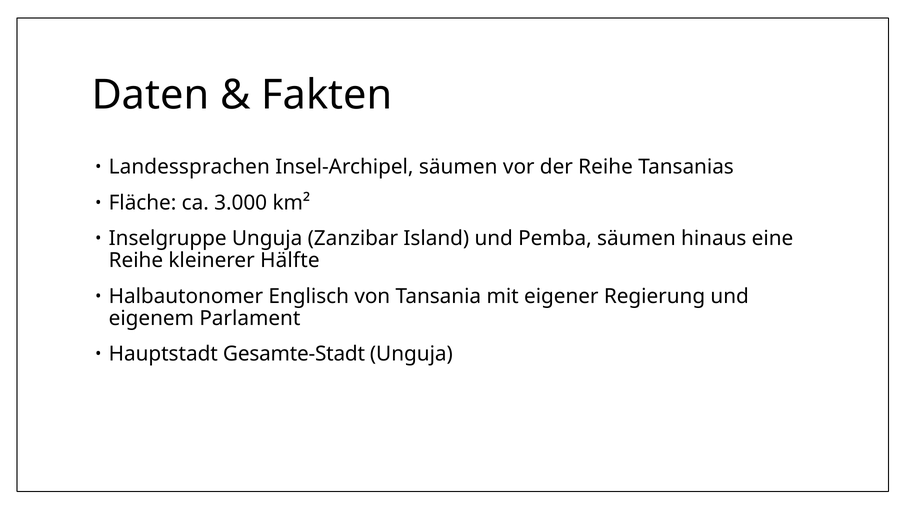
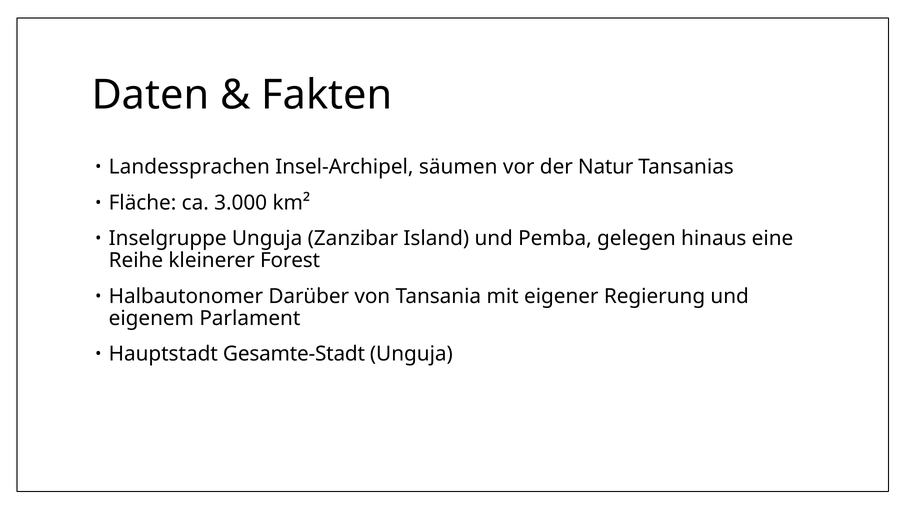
der Reihe: Reihe -> Natur
Pemba säumen: säumen -> gelegen
Hälfte: Hälfte -> Forest
Englisch: Englisch -> Darüber
